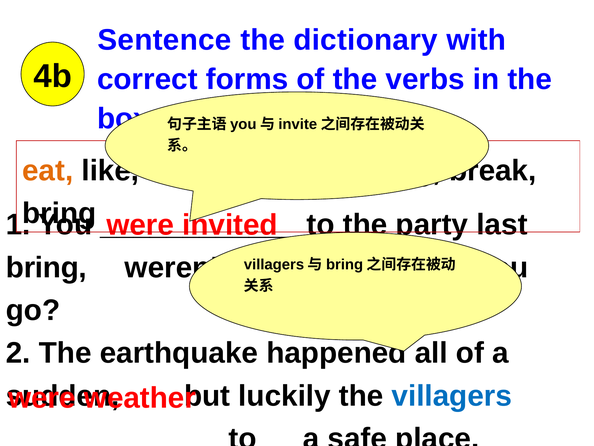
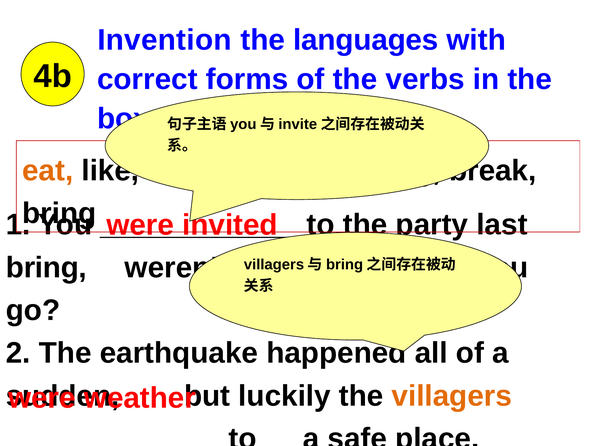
Sentence: Sentence -> Invention
dictionary: dictionary -> languages
villagers colour: blue -> orange
